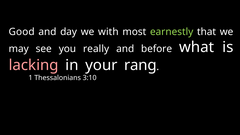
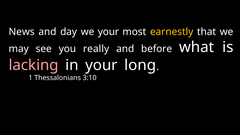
Good: Good -> News
we with: with -> your
earnestly colour: light green -> yellow
rang: rang -> long
